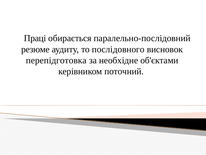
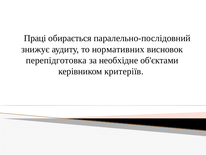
резюме: резюме -> знижує
послідовного: послідовного -> нормативних
поточний: поточний -> критеріїв
